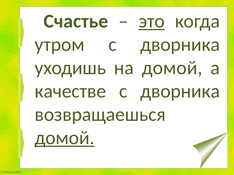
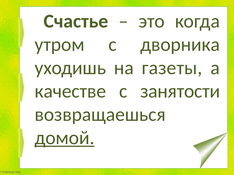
это underline: present -> none
на домой: домой -> газеты
дворника at (180, 91): дворника -> занятости
